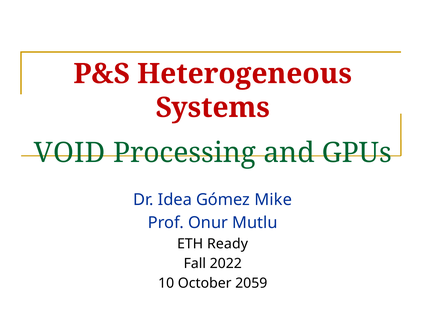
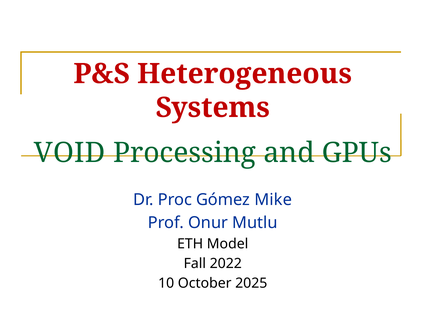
Idea: Idea -> Proc
Ready: Ready -> Model
2059: 2059 -> 2025
